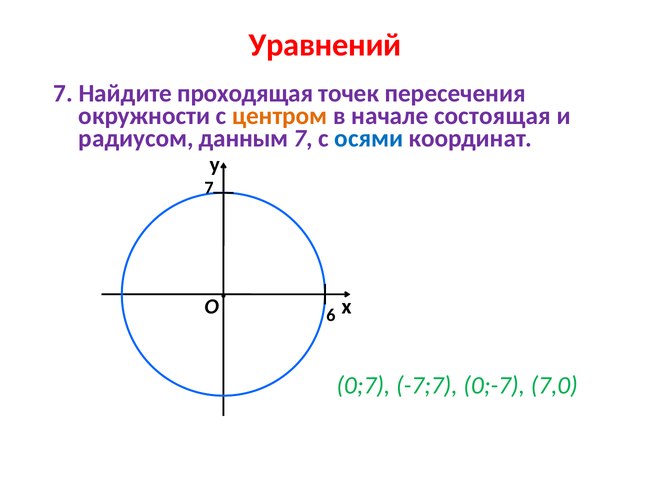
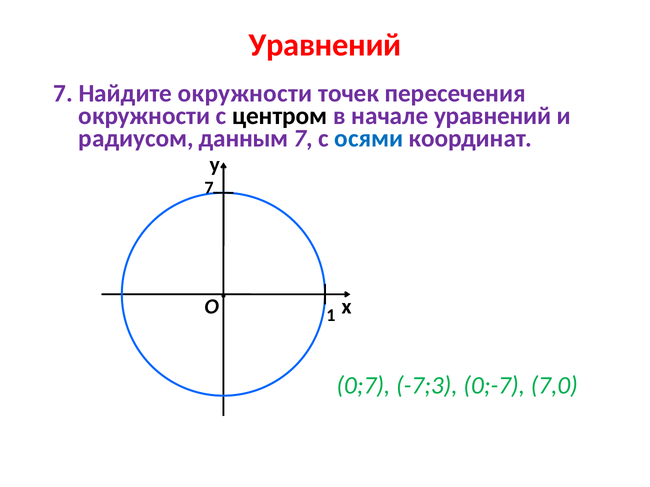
Найдите проходящая: проходящая -> окружности
центром colour: orange -> black
начале состоящая: состоящая -> уравнений
6: 6 -> 1
-7;7: -7;7 -> -7;3
